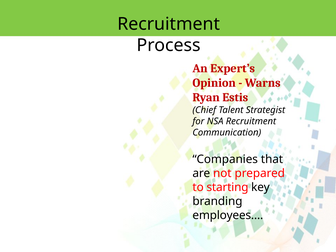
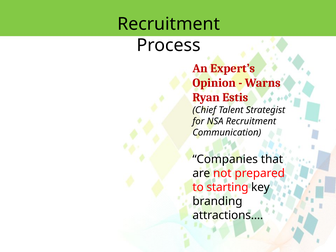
employees…: employees… -> attractions…
